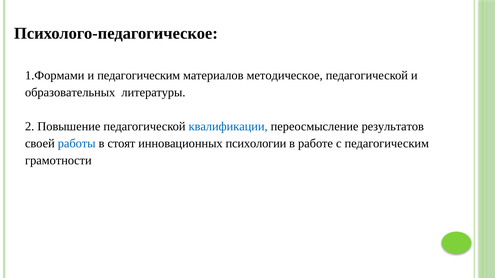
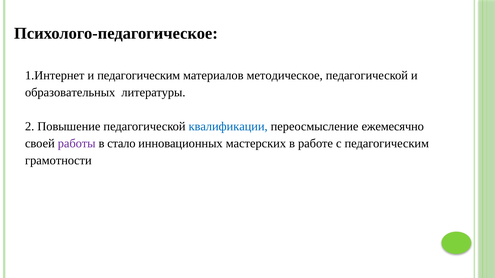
1.Формами: 1.Формами -> 1.Интернет
результатов: результатов -> ежемесячно
работы colour: blue -> purple
стоят: стоят -> стало
психологии: психологии -> мастерских
